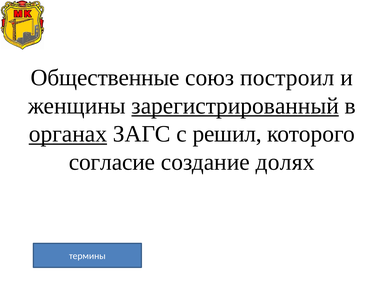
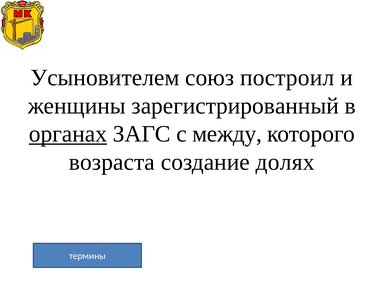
Общественные: Общественные -> Усыновителем
зарегистрированный underline: present -> none
решил: решил -> между
согласие: согласие -> возраста
